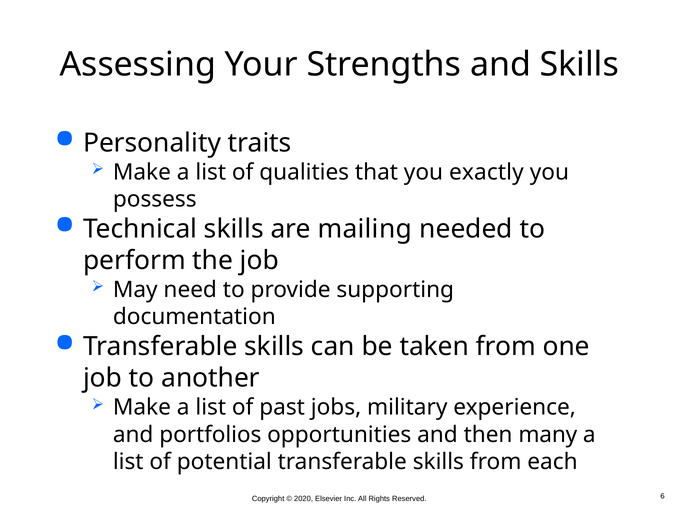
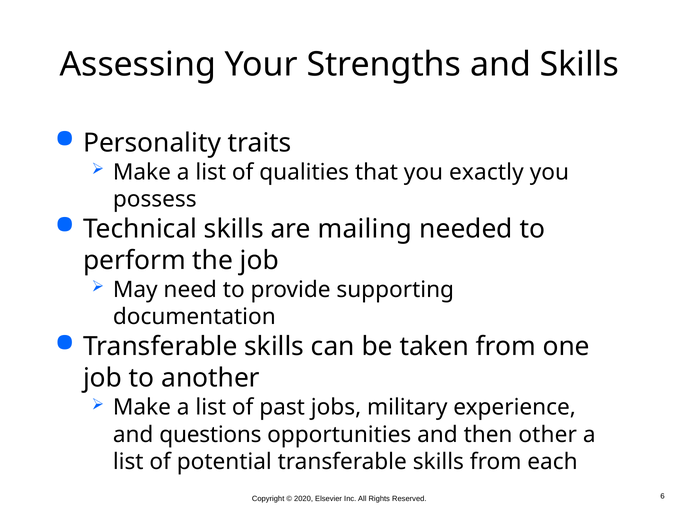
portfolios: portfolios -> questions
many: many -> other
